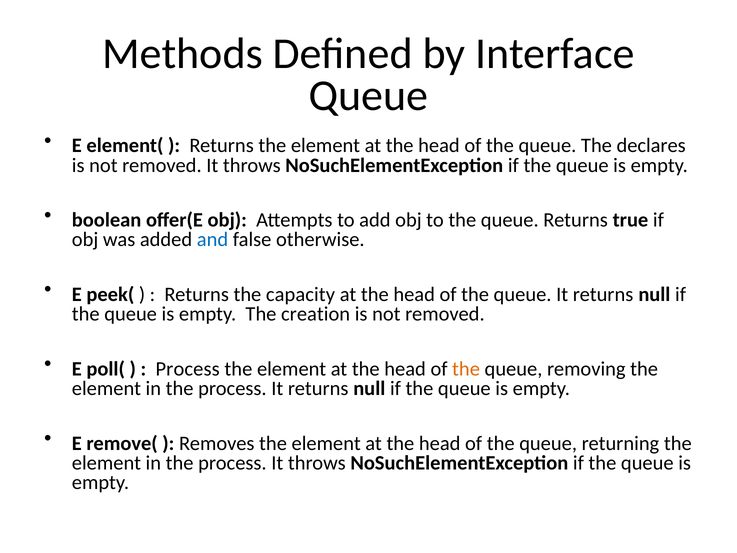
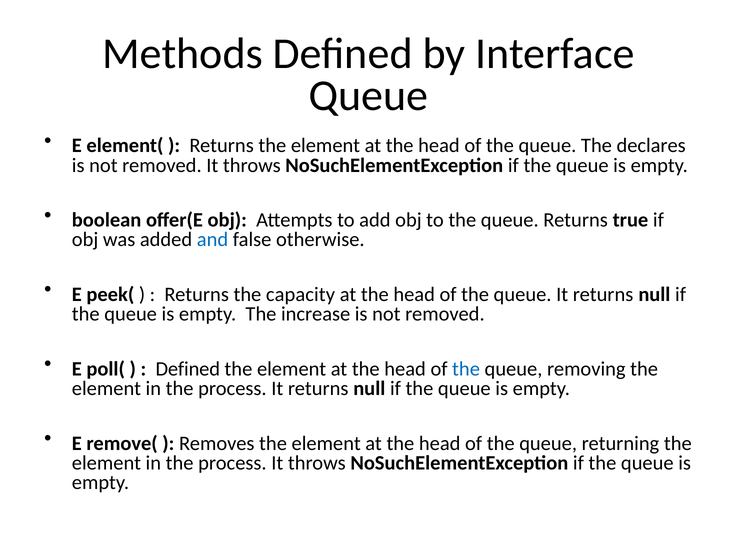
creation: creation -> increase
Process at (188, 369): Process -> Defined
the at (466, 369) colour: orange -> blue
